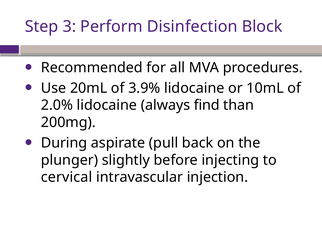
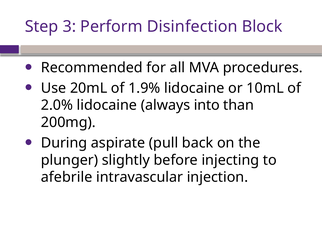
3.9%: 3.9% -> 1.9%
find: find -> into
cervical: cervical -> afebrile
